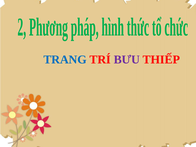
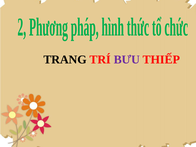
TRANG colour: blue -> black
